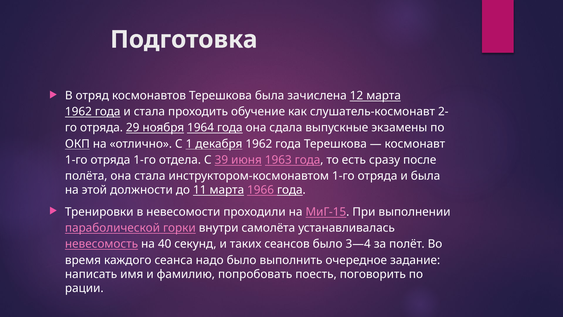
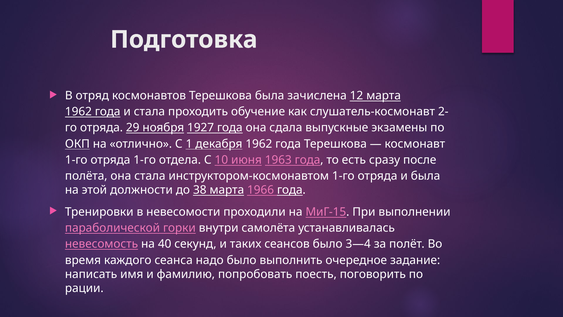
1964: 1964 -> 1927
39: 39 -> 10
11: 11 -> 38
